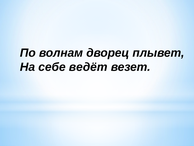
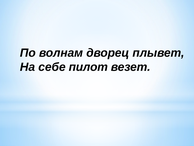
ведёт: ведёт -> пилот
